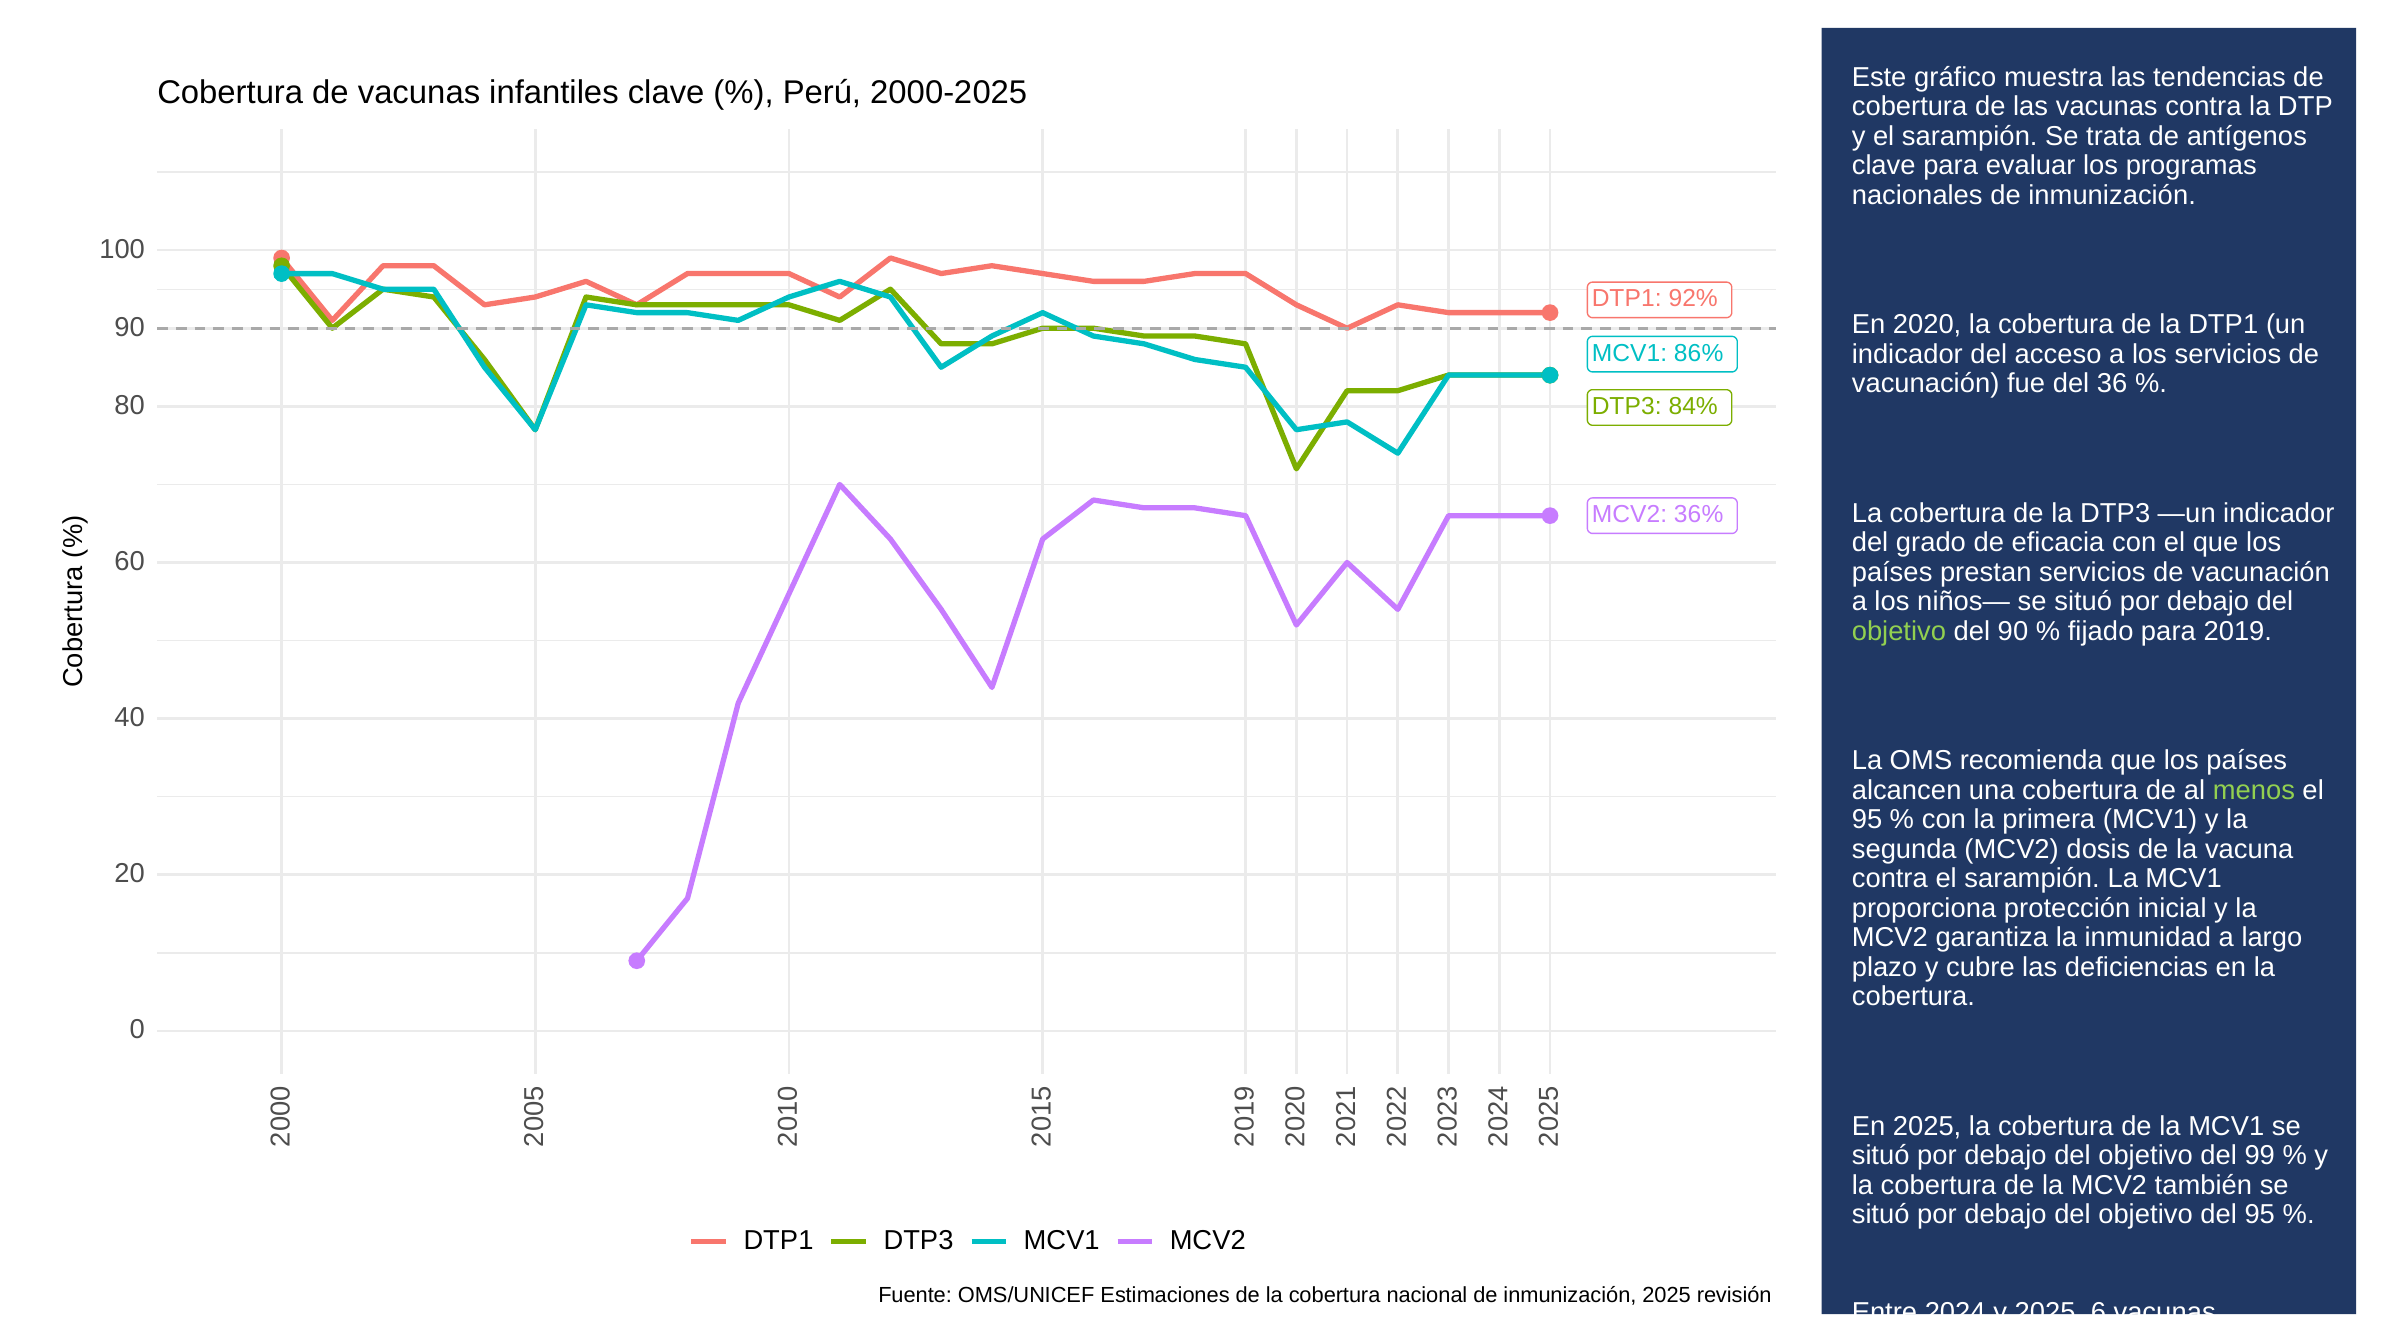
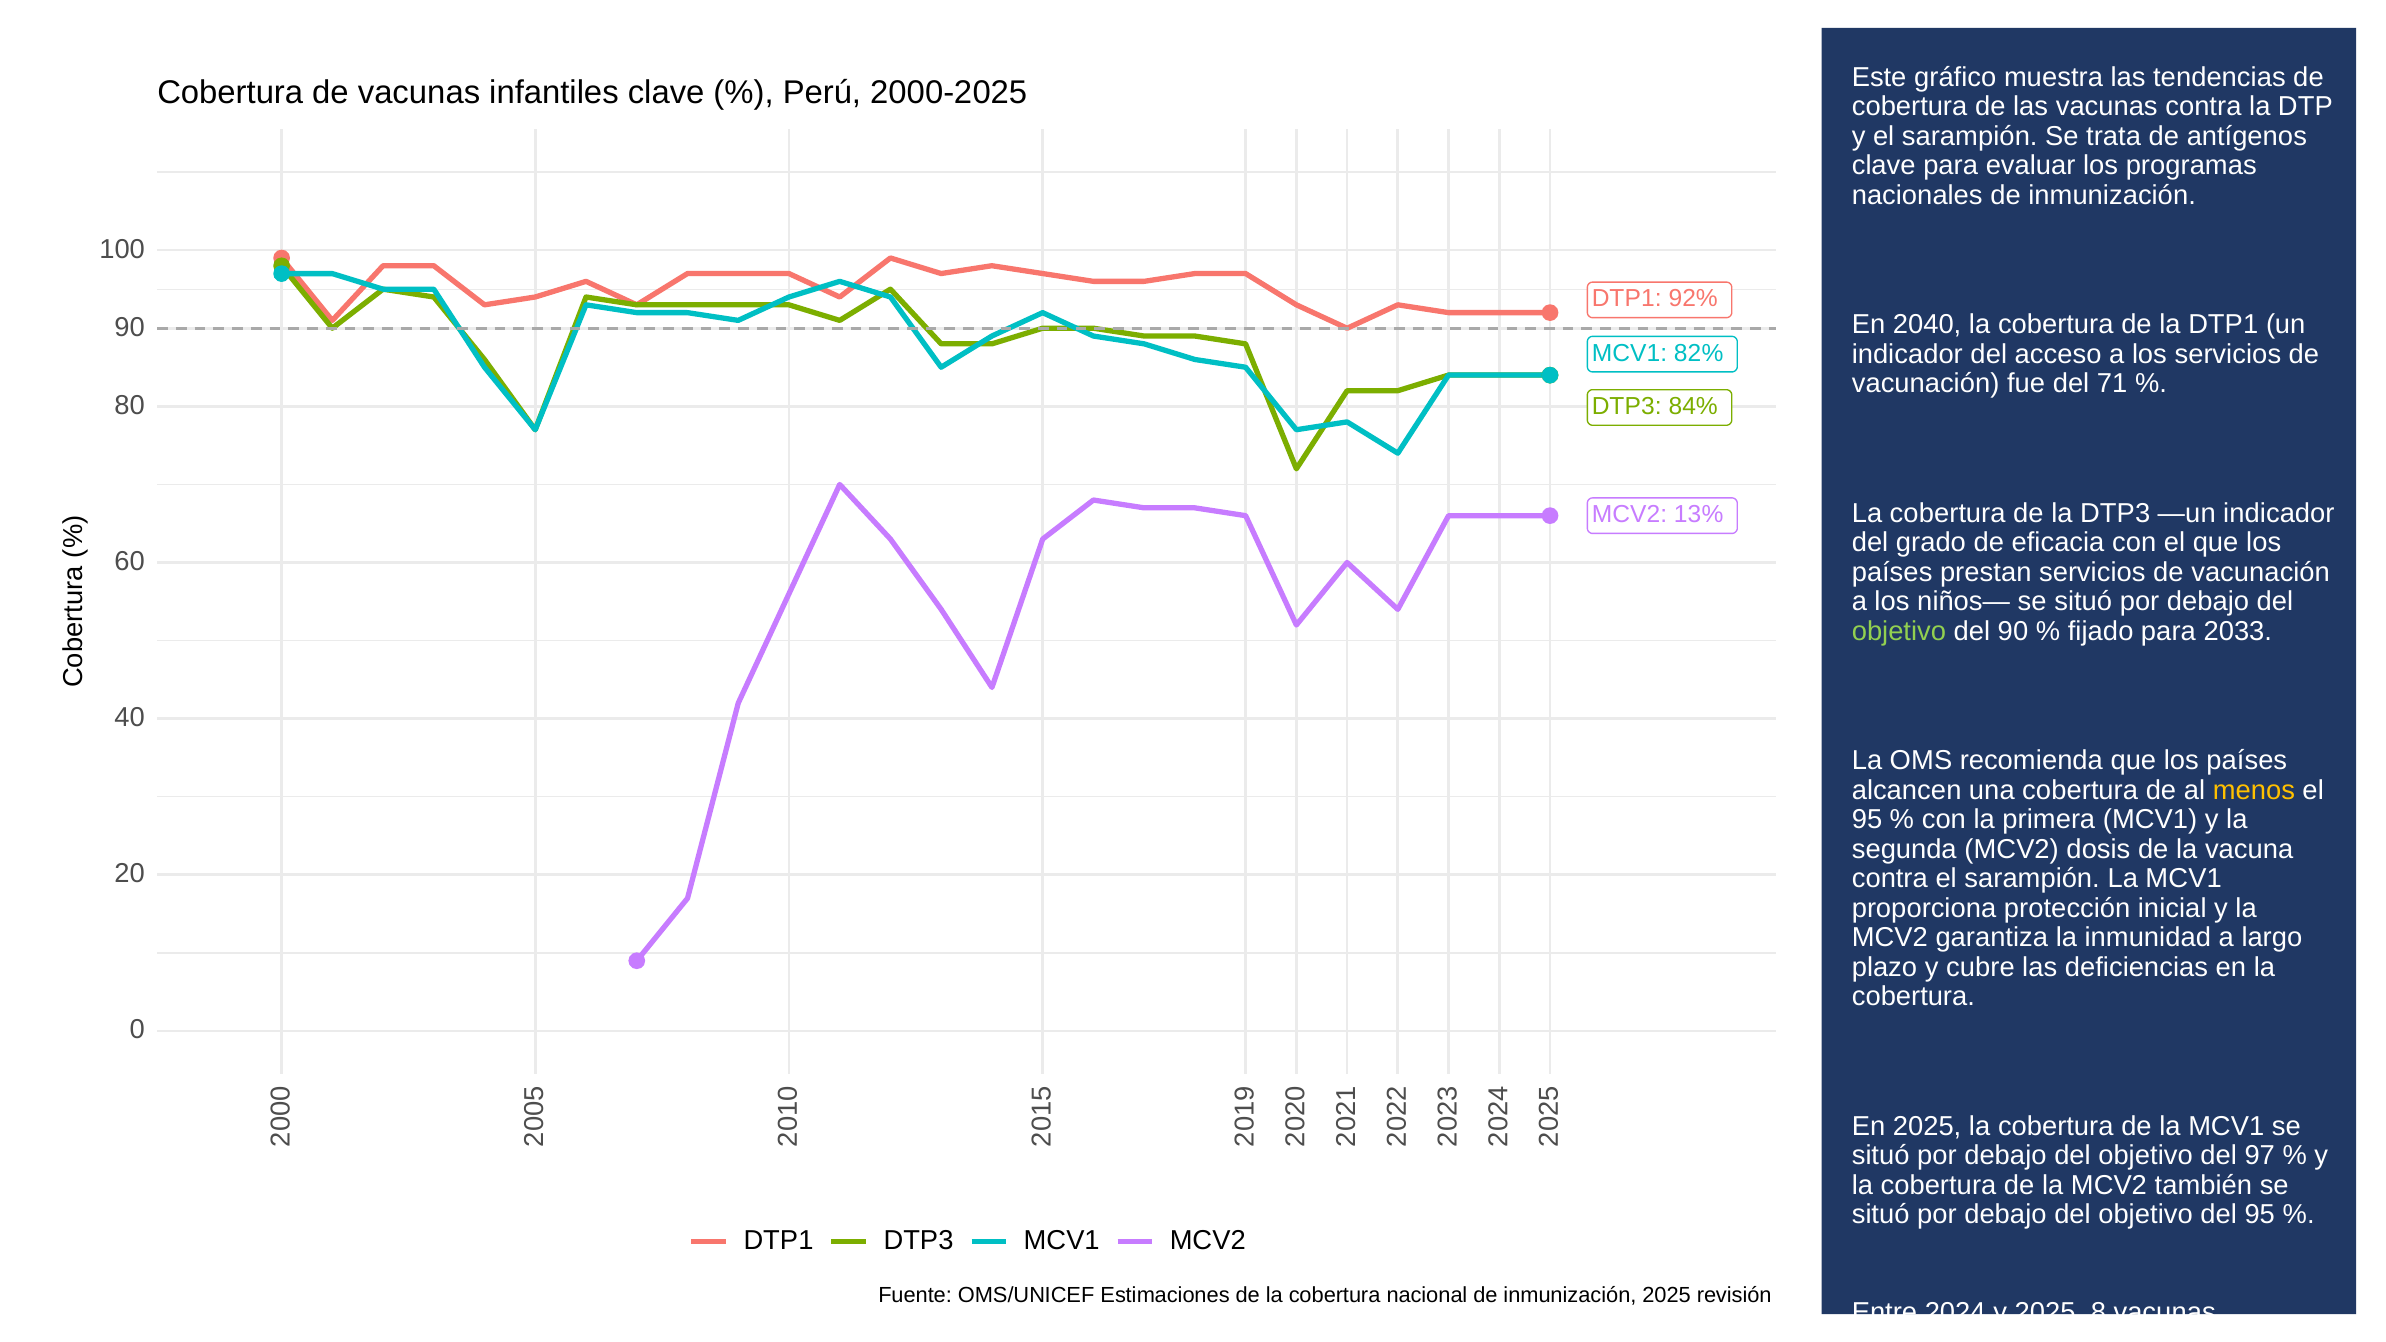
2020: 2020 -> 2040
86%: 86% -> 82%
36: 36 -> 71
36%: 36% -> 13%
2019: 2019 -> 2033
menos colour: light green -> yellow
99: 99 -> 97
6: 6 -> 8
